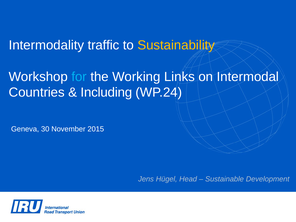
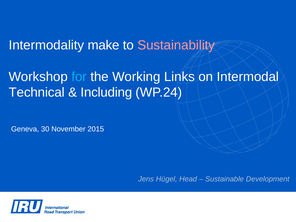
traffic: traffic -> make
Sustainability colour: yellow -> pink
Countries: Countries -> Technical
